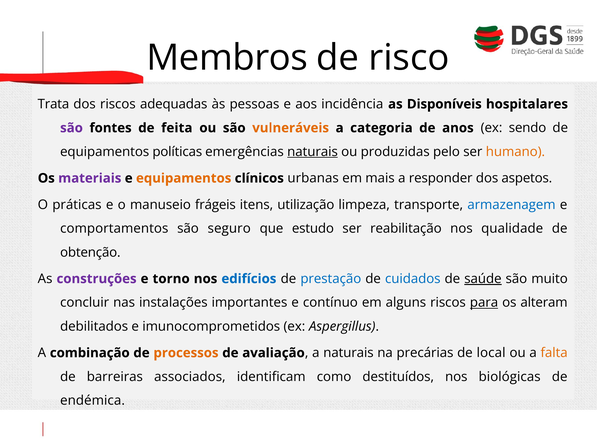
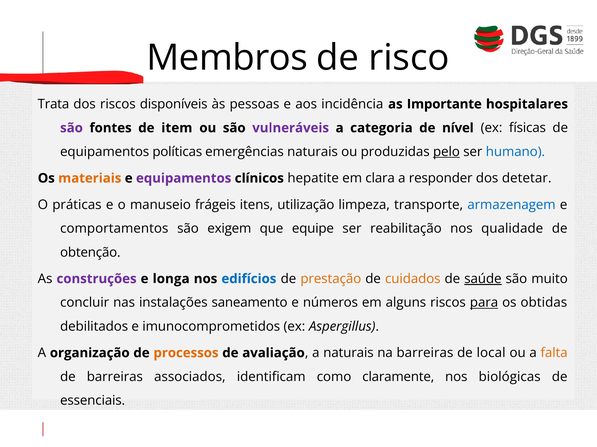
adequadas: adequadas -> disponíveis
Disponíveis: Disponíveis -> Importante
feita: feita -> item
vulneráveis colour: orange -> purple
anos: anos -> nível
sendo: sendo -> físicas
naturais at (313, 152) underline: present -> none
pelo underline: none -> present
humano colour: orange -> blue
materiais colour: purple -> orange
equipamentos at (184, 179) colour: orange -> purple
urbanas: urbanas -> hepatite
mais: mais -> clara
aspetos: aspetos -> detetar
seguro: seguro -> exigem
estudo: estudo -> equipe
torno: torno -> longa
prestação colour: blue -> orange
cuidados colour: blue -> orange
importantes: importantes -> saneamento
contínuo: contínuo -> números
alteram: alteram -> obtidas
combinação: combinação -> organização
na precárias: precárias -> barreiras
destituídos: destituídos -> claramente
endémica: endémica -> essenciais
